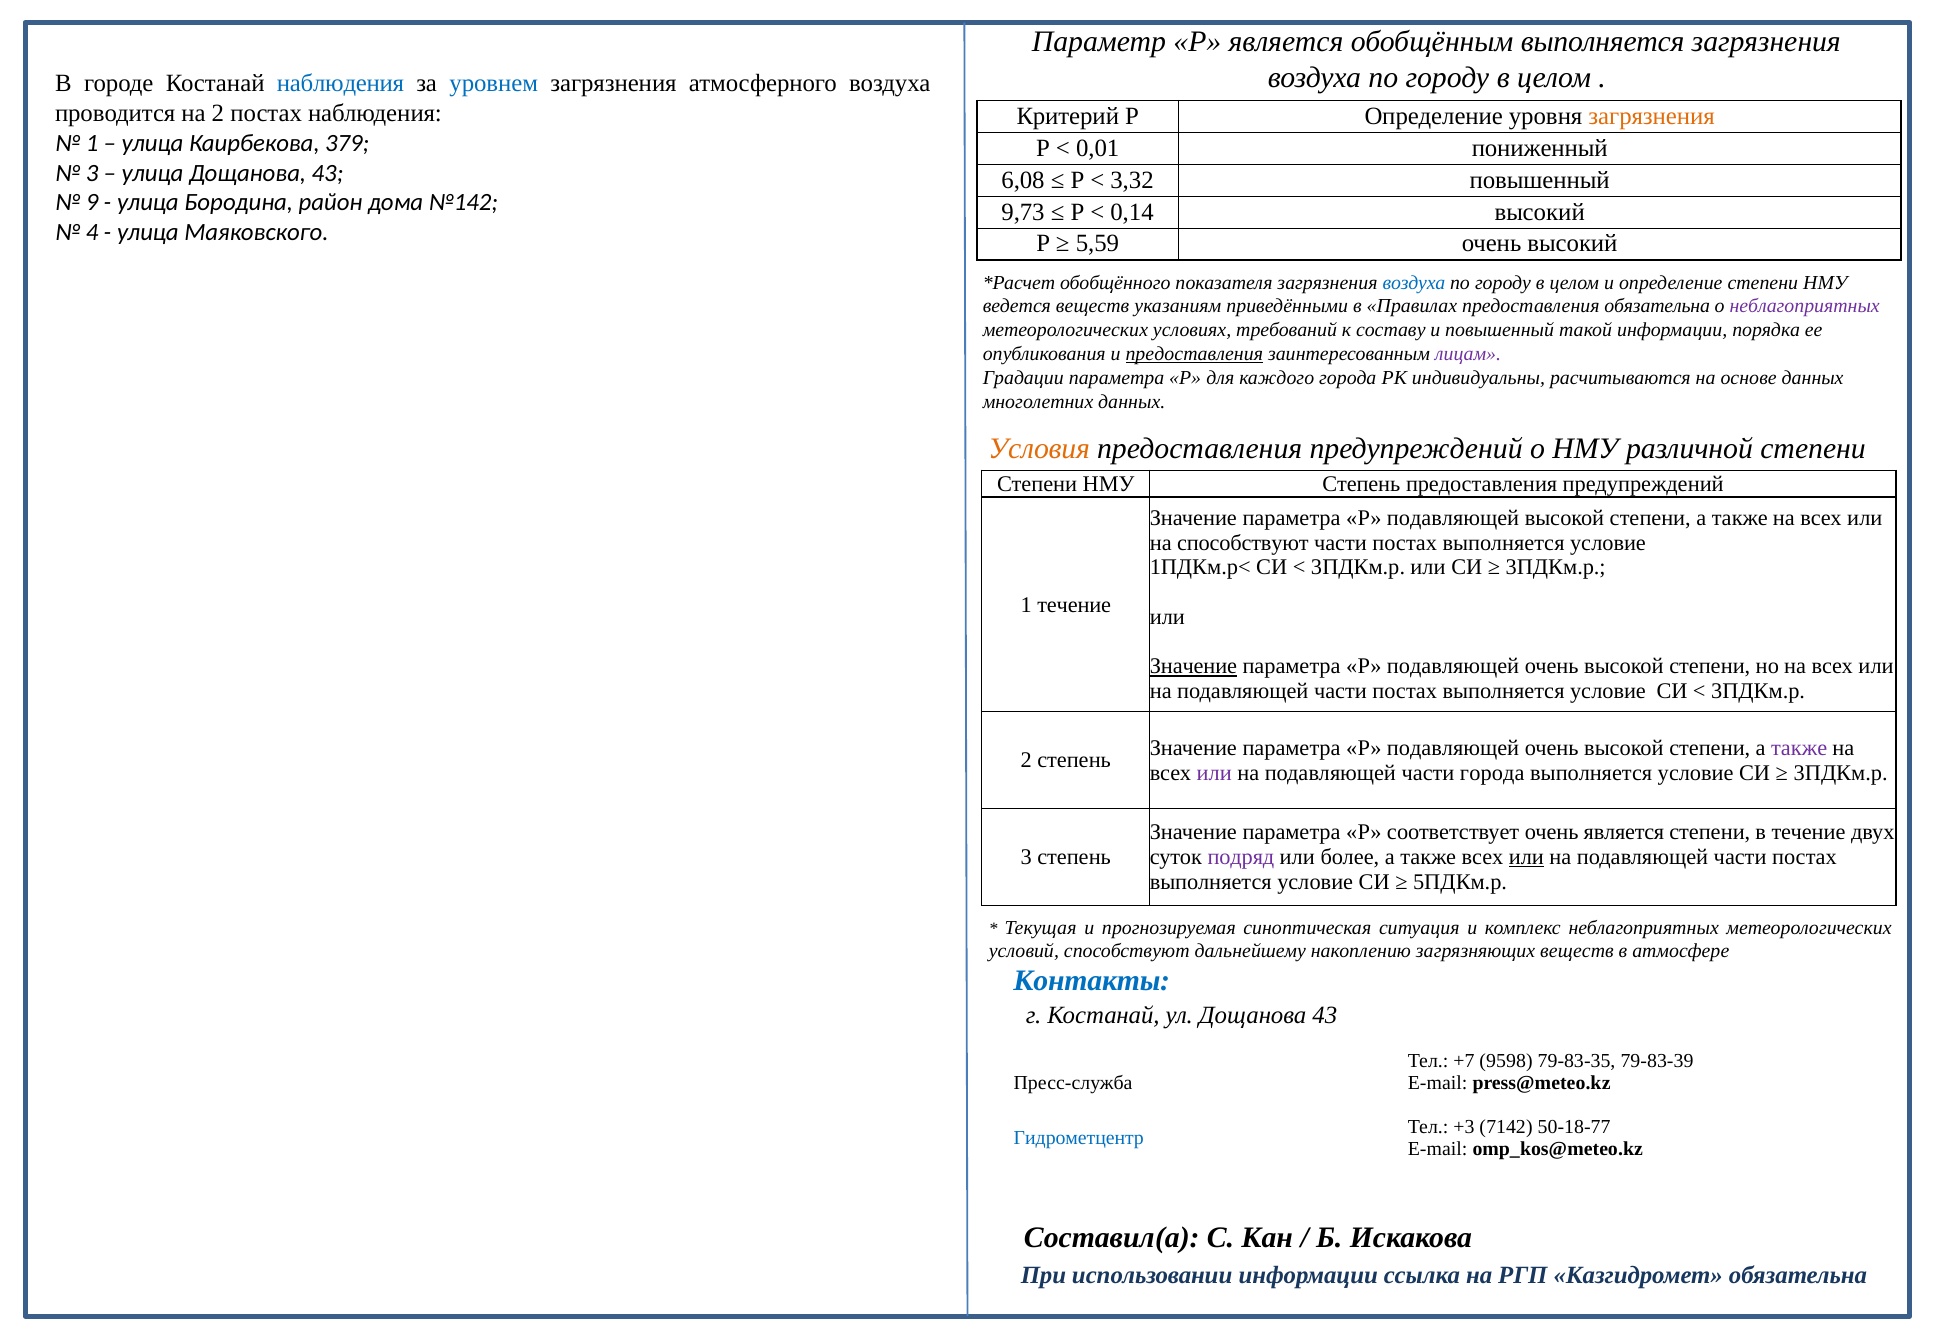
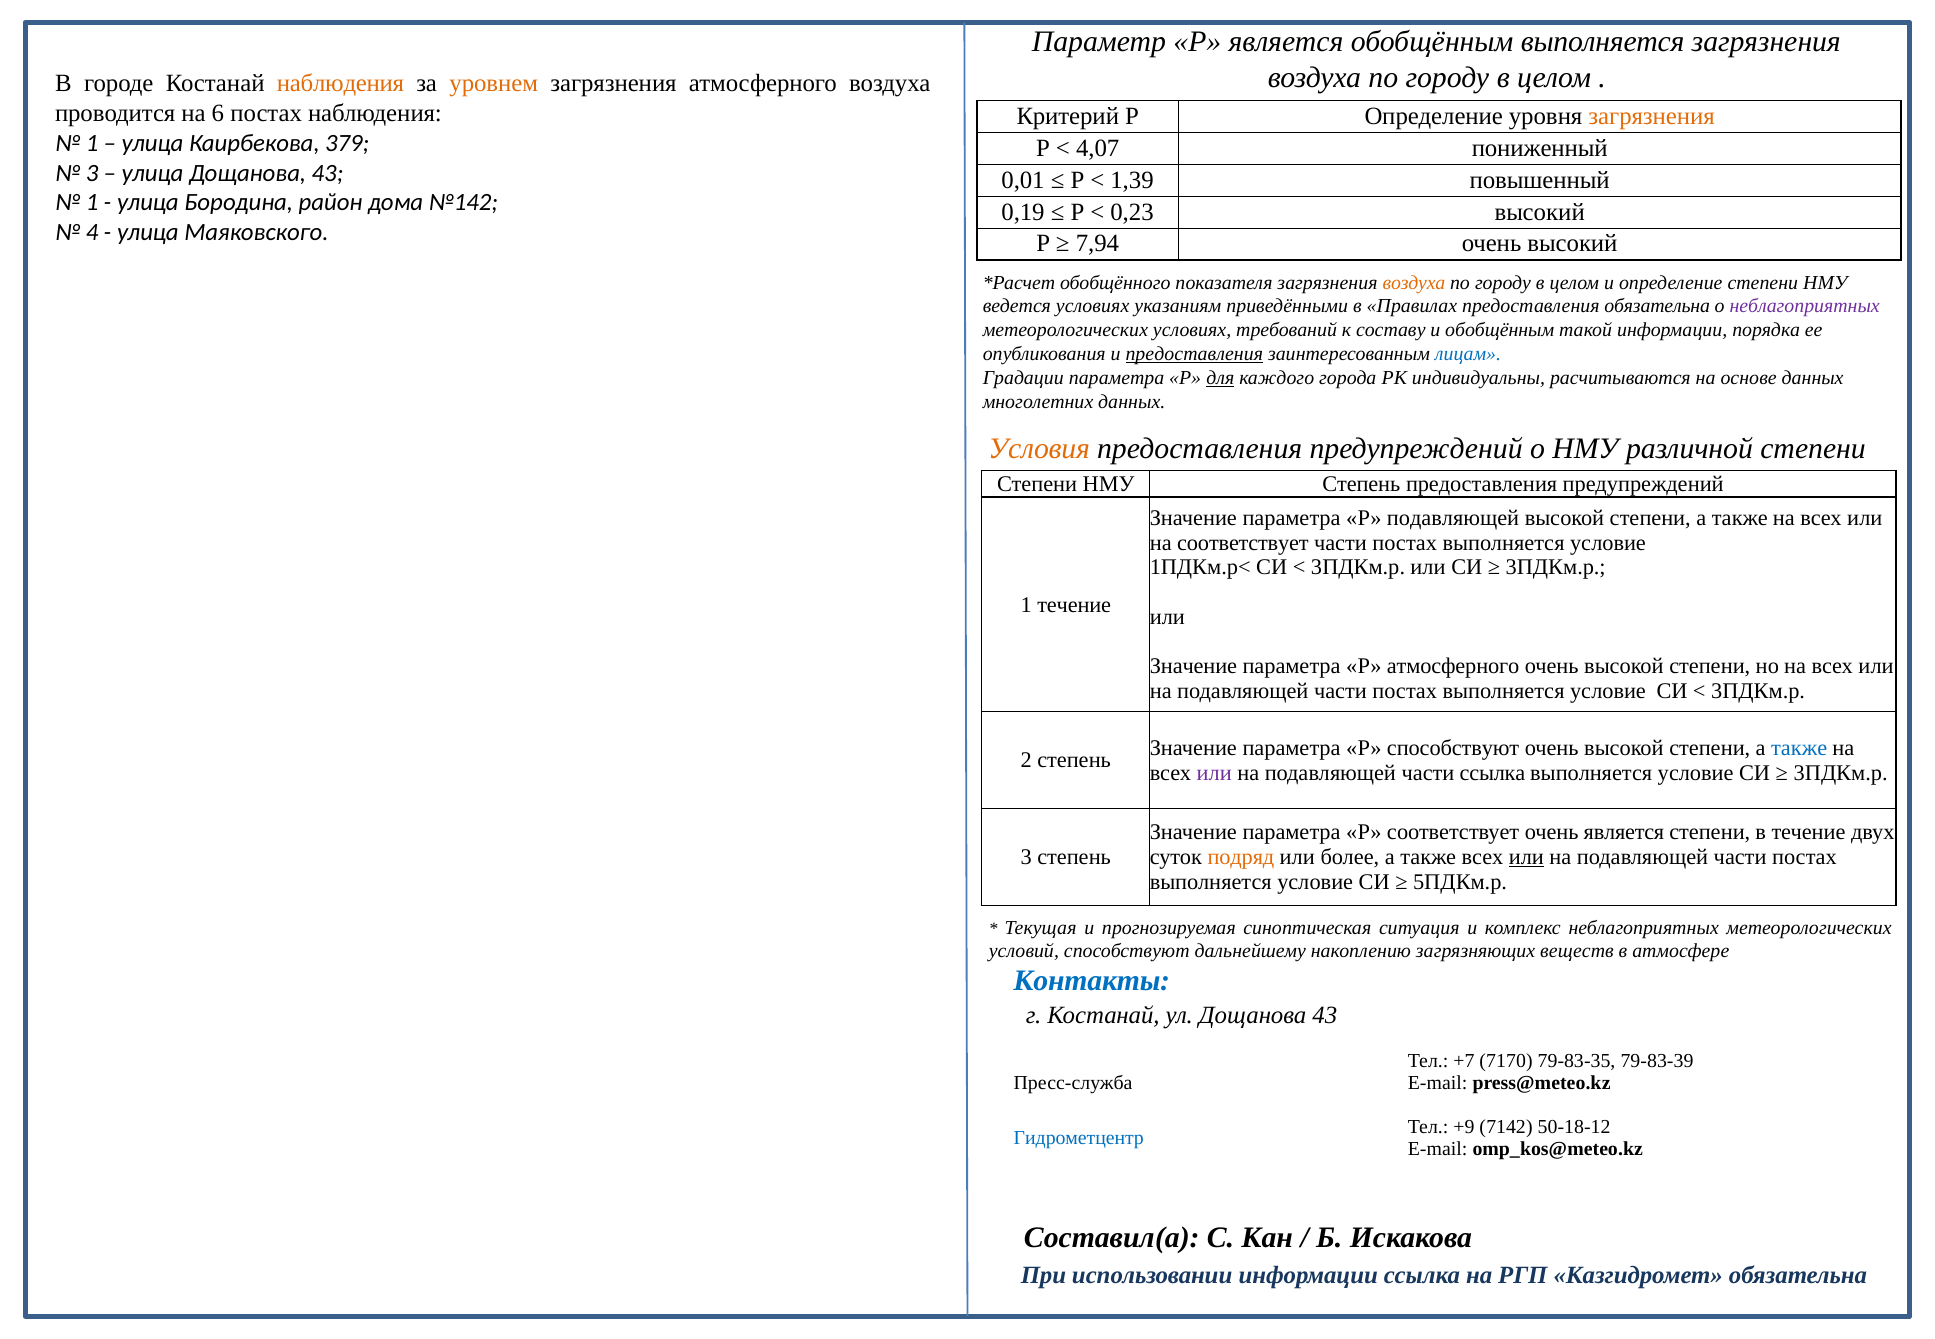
наблюдения at (341, 84) colour: blue -> orange
уровнем colour: blue -> orange
на 2: 2 -> 6
0,01: 0,01 -> 4,07
6,08: 6,08 -> 0,01
3,32: 3,32 -> 1,39
9 at (92, 203): 9 -> 1
9,73: 9,73 -> 0,19
0,14: 0,14 -> 0,23
5,59: 5,59 -> 7,94
воздуха at (1414, 283) colour: blue -> orange
ведется веществ: веществ -> условиях
и повышенный: повышенный -> обобщённым
лицам colour: purple -> blue
для underline: none -> present
на способствуют: способствуют -> соответствует
Значение at (1193, 667) underline: present -> none
подавляющей at (1453, 667): подавляющей -> атмосферного
подавляющей at (1453, 748): подавляющей -> способствуют
также at (1799, 748) colour: purple -> blue
части города: города -> ссылка
подряд colour: purple -> orange
9598: 9598 -> 7170
+3: +3 -> +9
50-18-77: 50-18-77 -> 50-18-12
